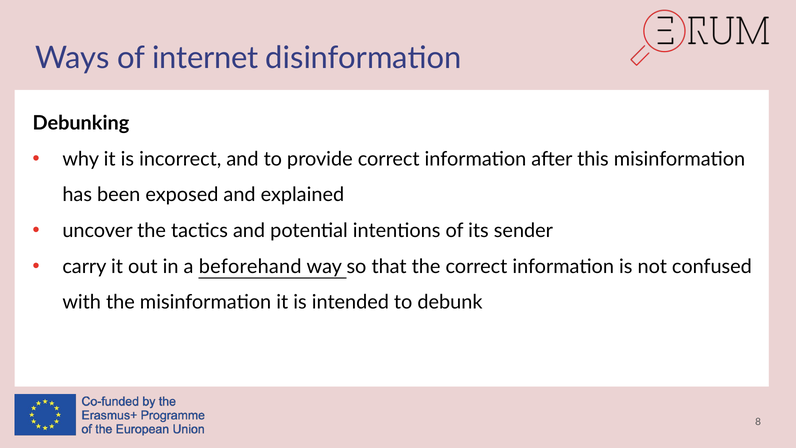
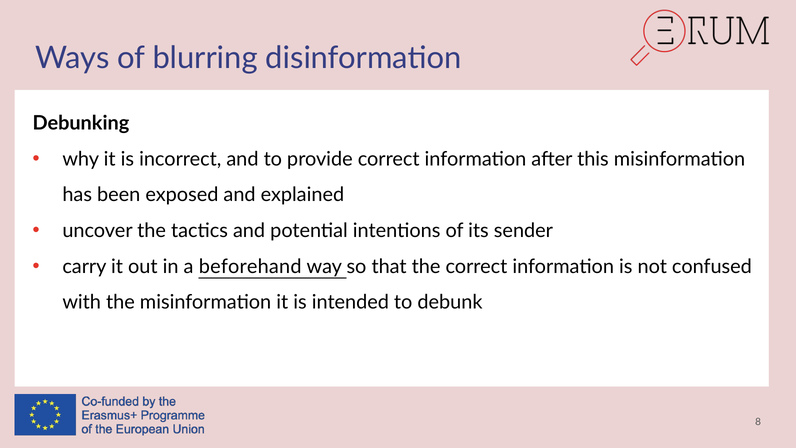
internet: internet -> blurring
